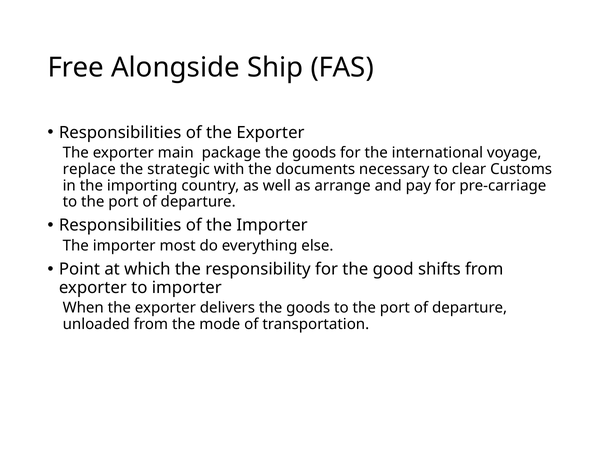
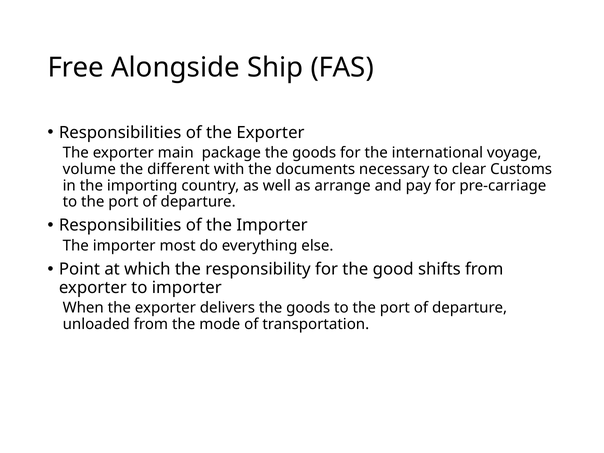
replace: replace -> volume
strategic: strategic -> different
